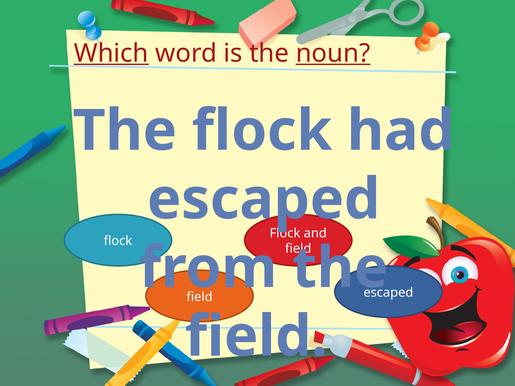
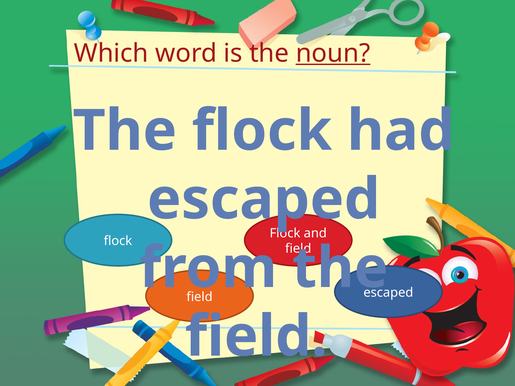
Which underline: present -> none
